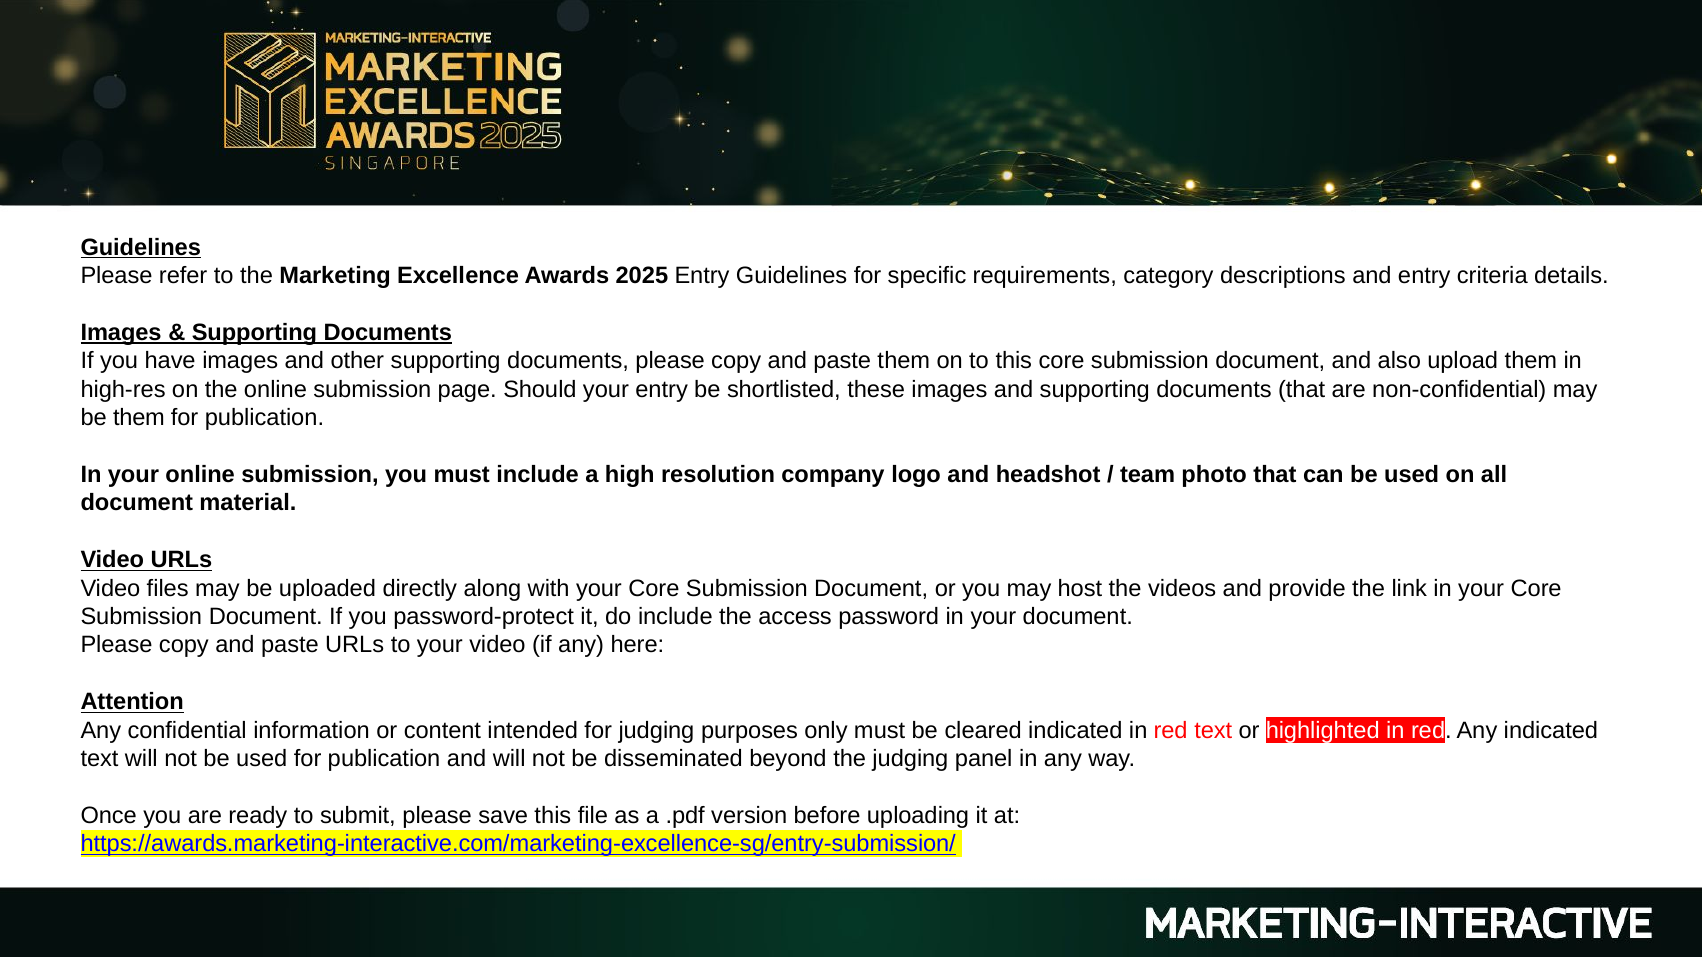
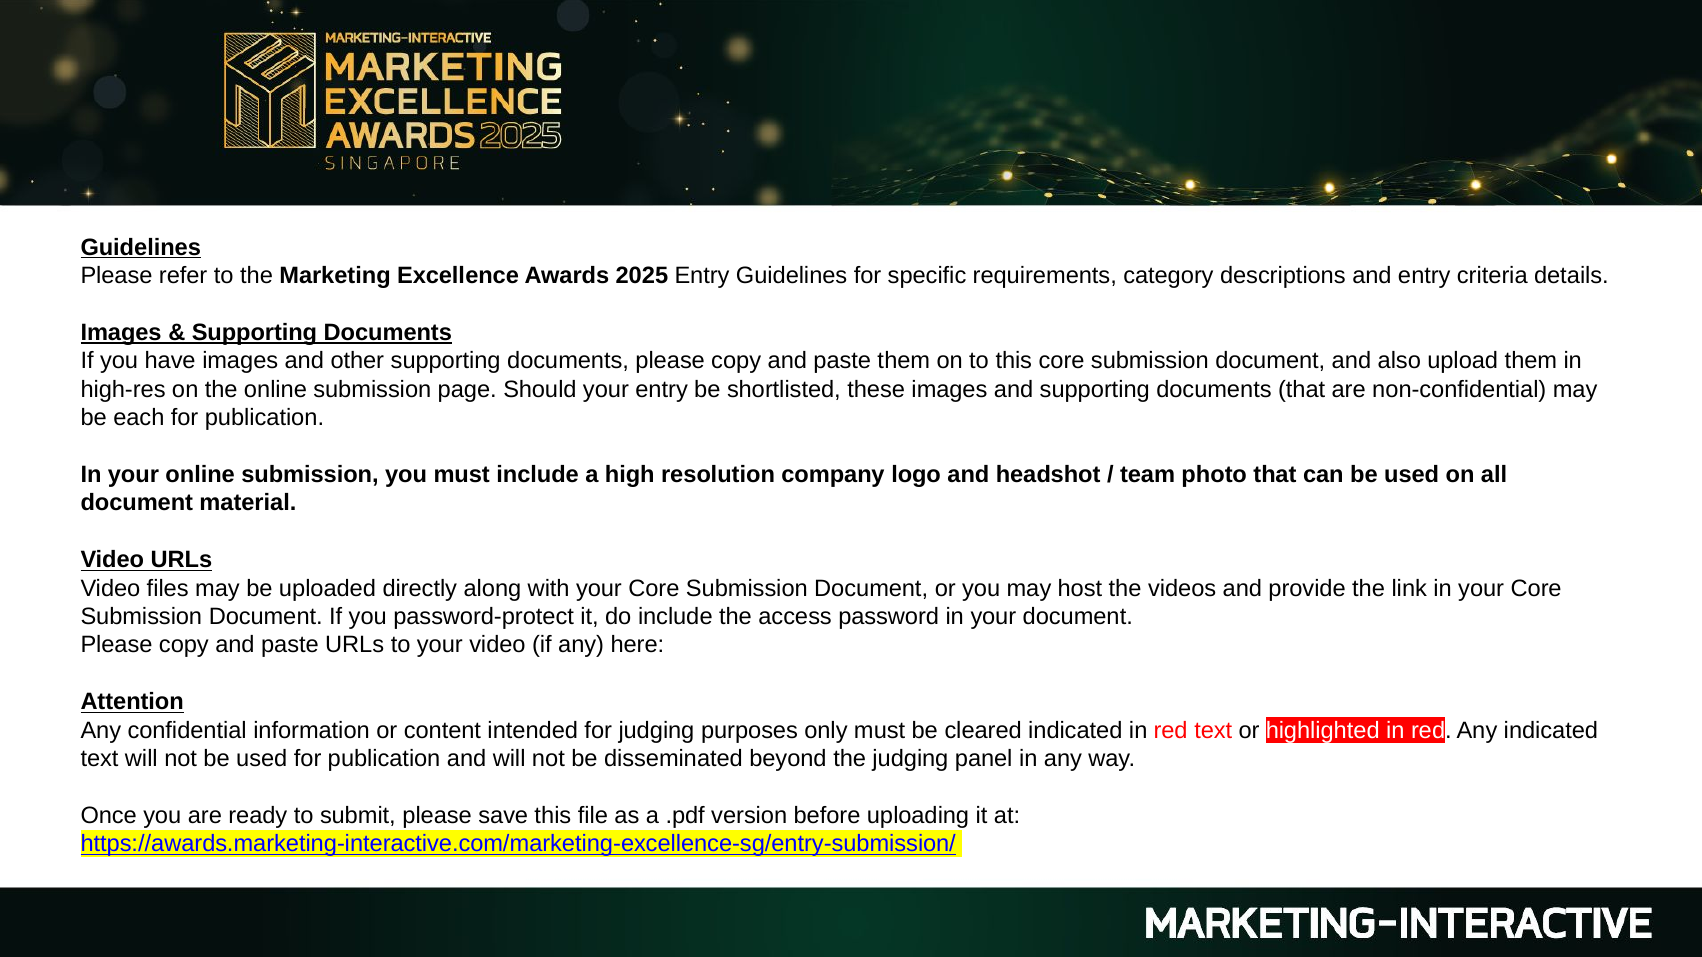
be them: them -> each
